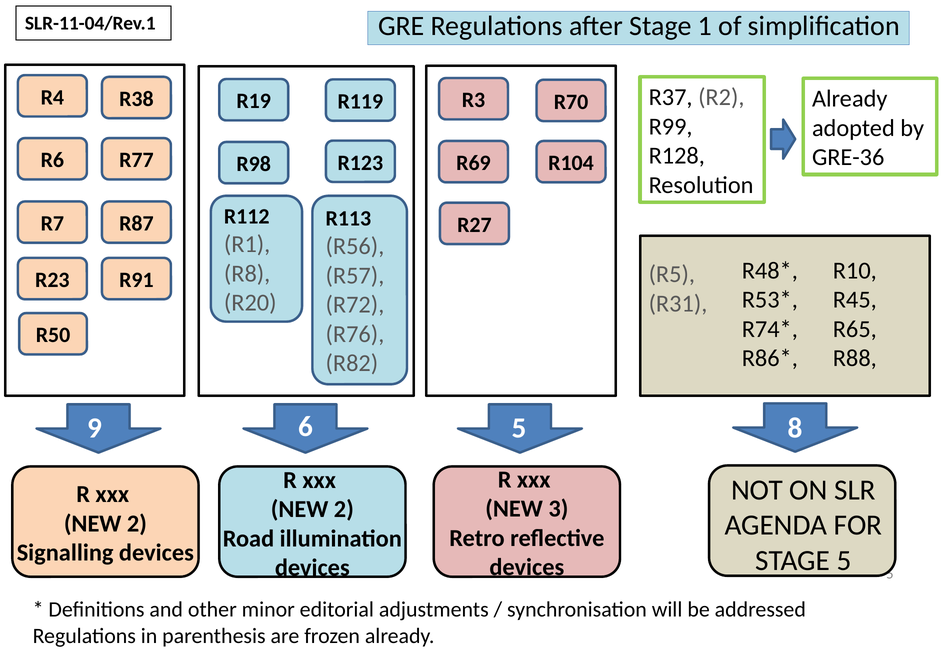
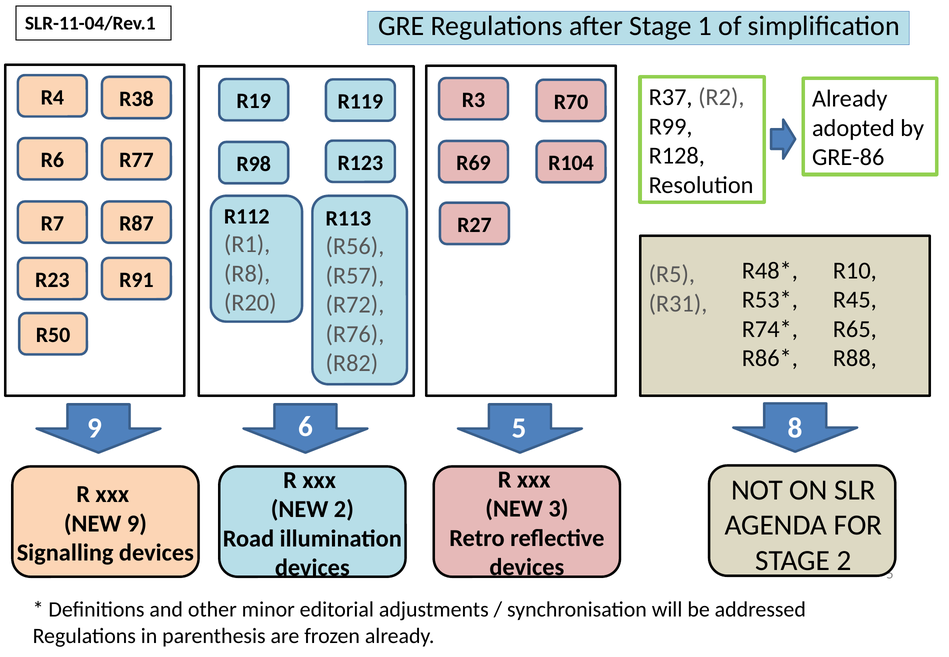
GRE-36: GRE-36 -> GRE-86
2 at (137, 524): 2 -> 9
STAGE 5: 5 -> 2
